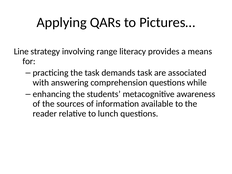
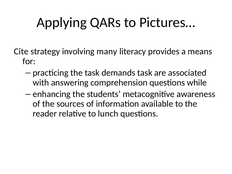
Line: Line -> Cite
range: range -> many
